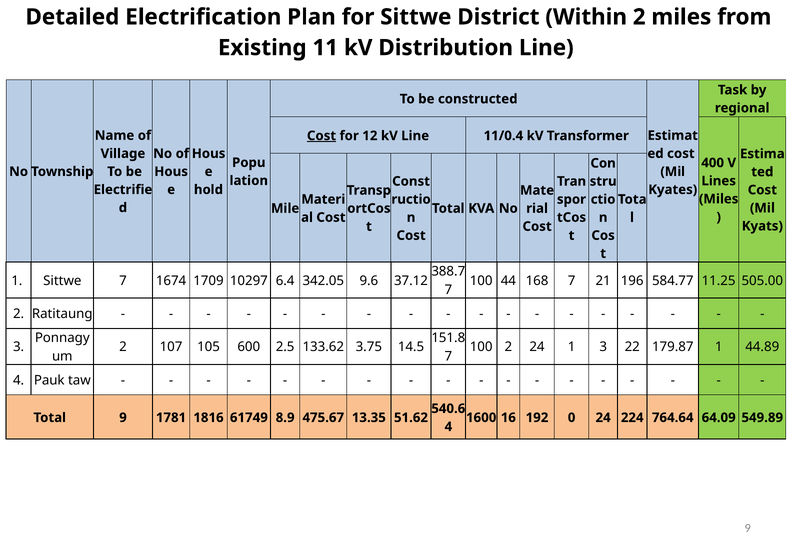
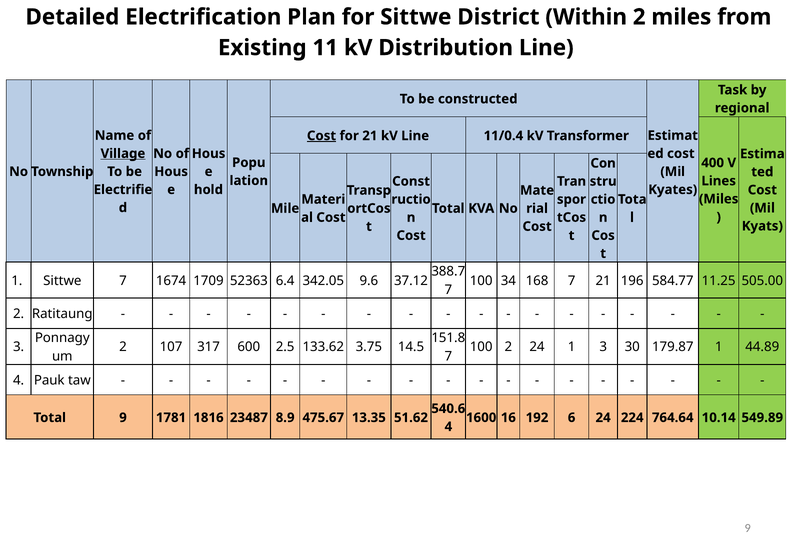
for 12: 12 -> 21
Village underline: none -> present
10297: 10297 -> 52363
44: 44 -> 34
105: 105 -> 317
22: 22 -> 30
61749: 61749 -> 23487
0: 0 -> 6
64.09: 64.09 -> 10.14
